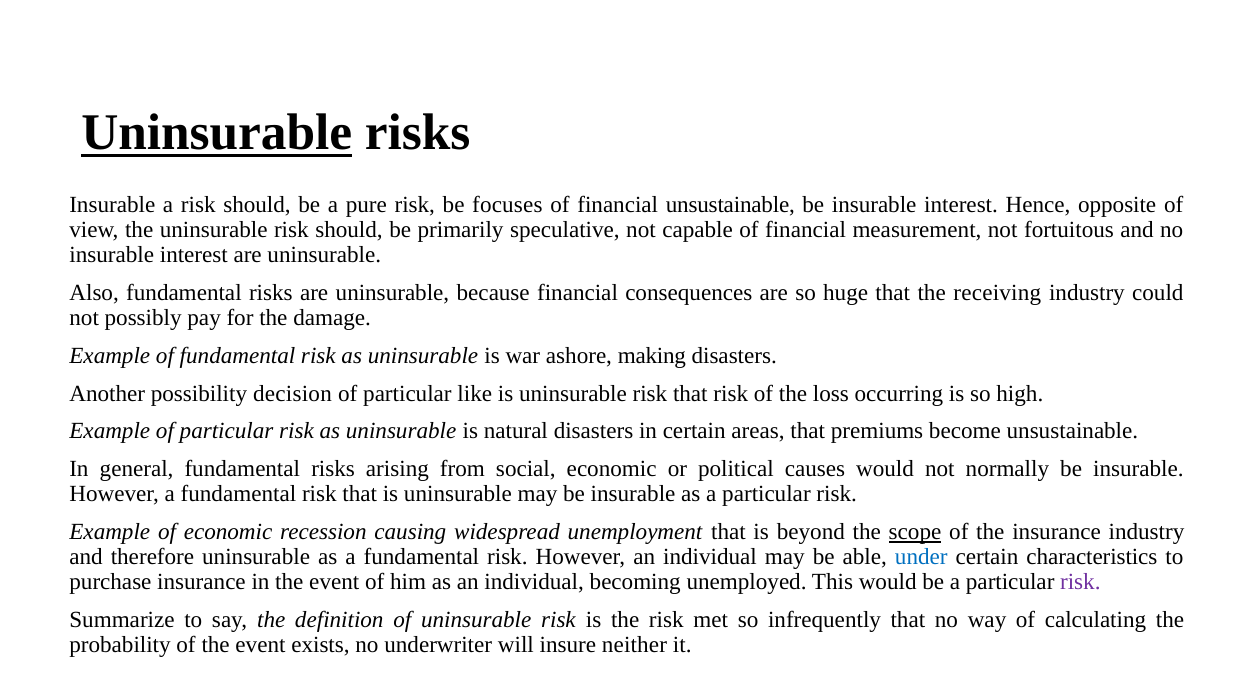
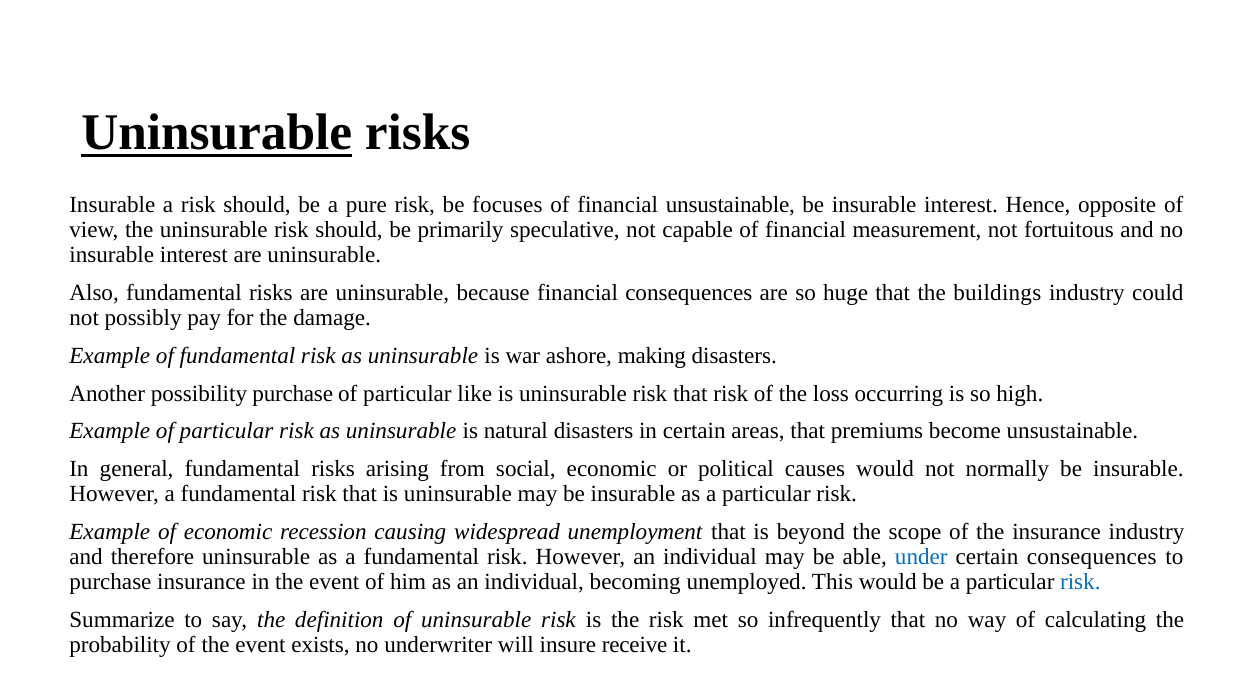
receiving: receiving -> buildings
possibility decision: decision -> purchase
scope underline: present -> none
certain characteristics: characteristics -> consequences
risk at (1080, 582) colour: purple -> blue
neither: neither -> receive
